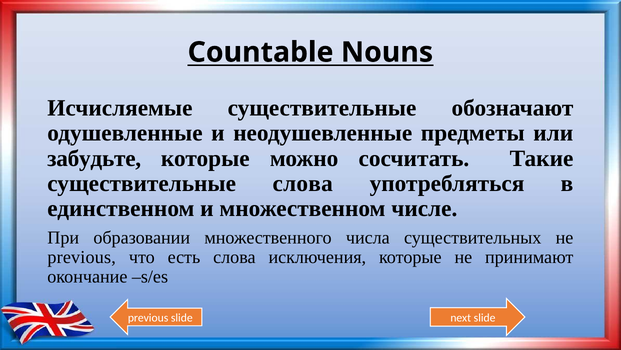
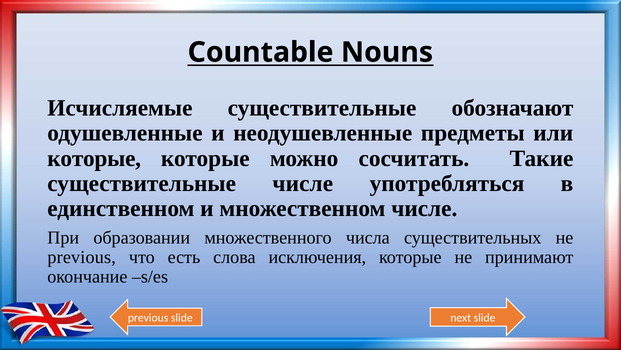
забудьте at (94, 158): забудьте -> которые
существительные слова: слова -> числе
